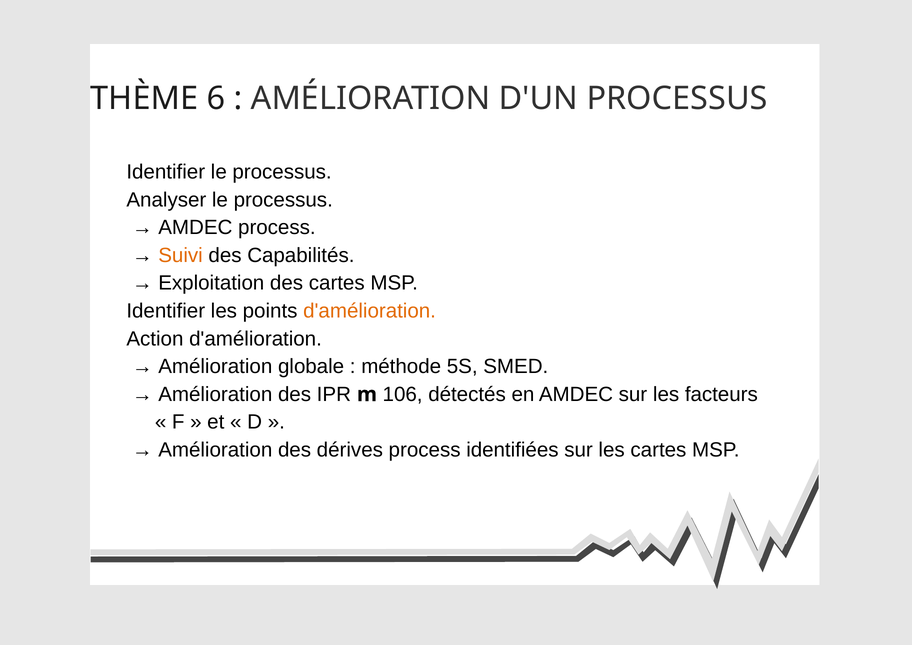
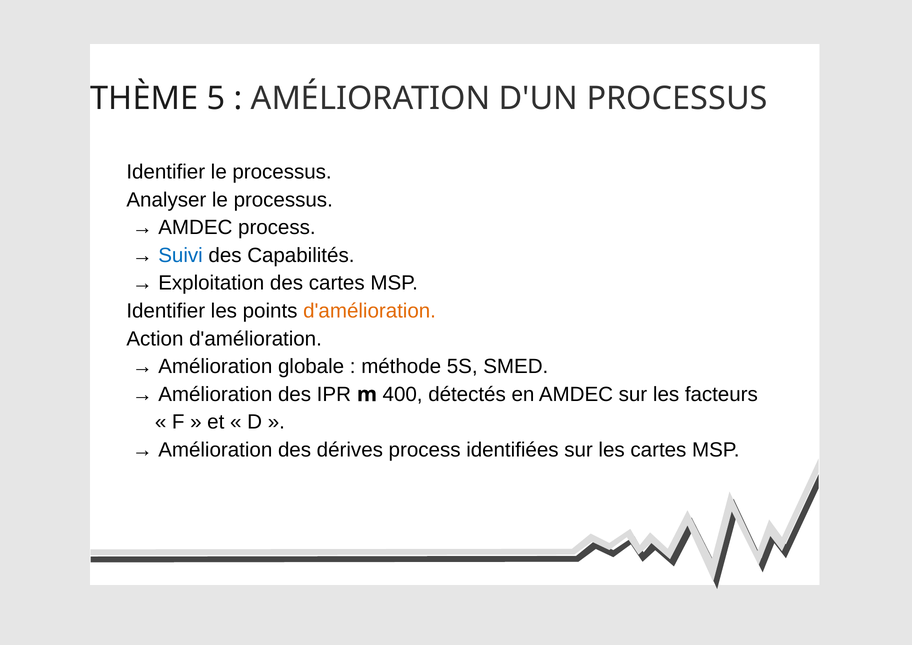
6: 6 -> 5
Suivi colour: orange -> blue
106: 106 -> 400
